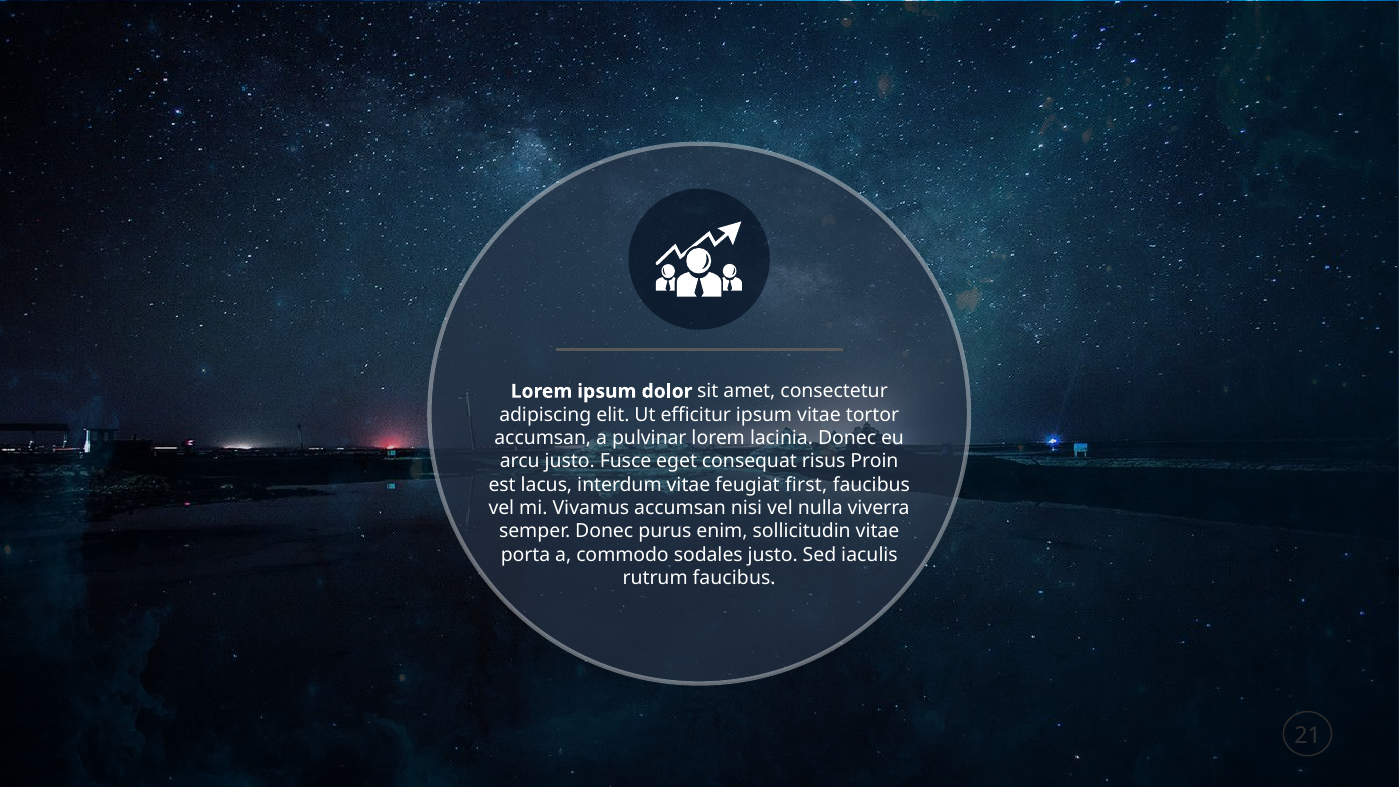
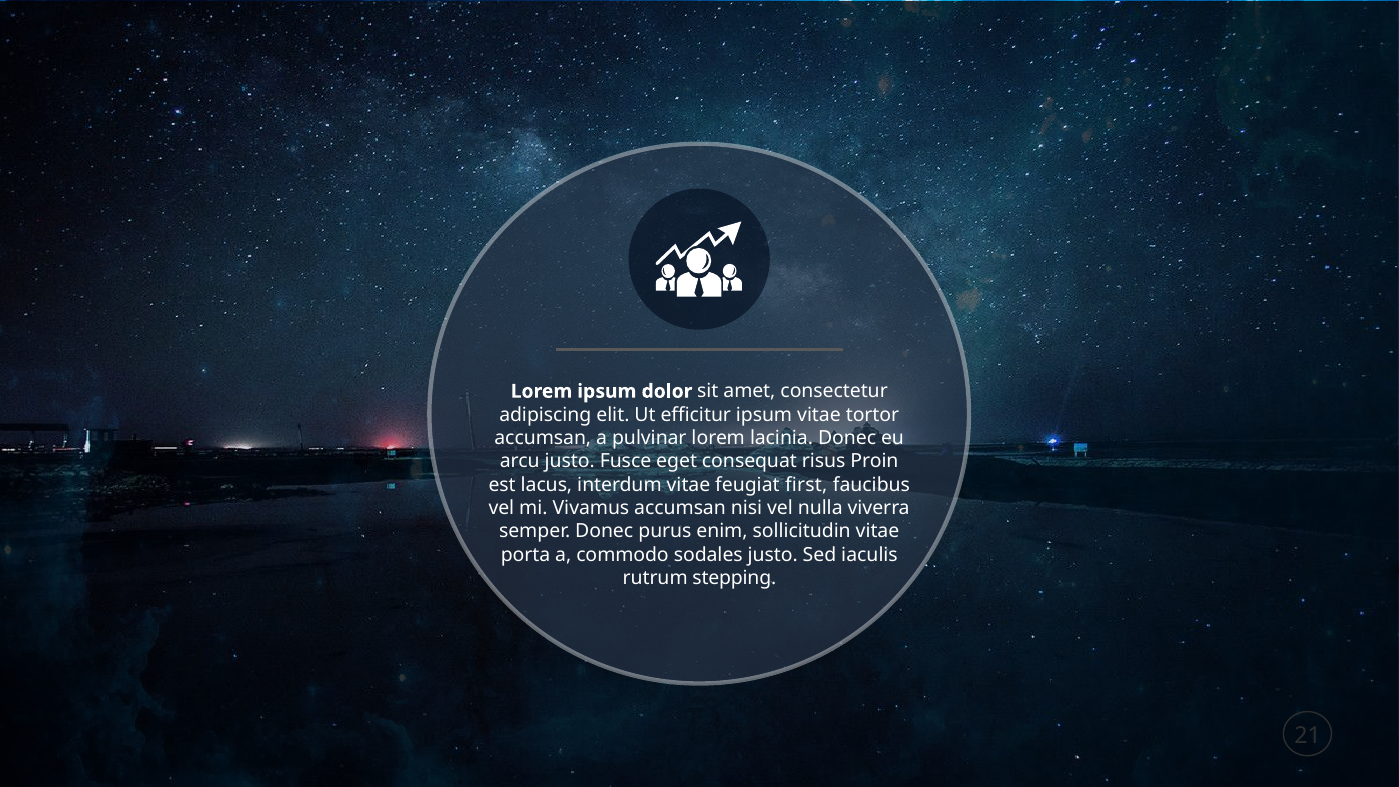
rutrum faucibus: faucibus -> stepping
